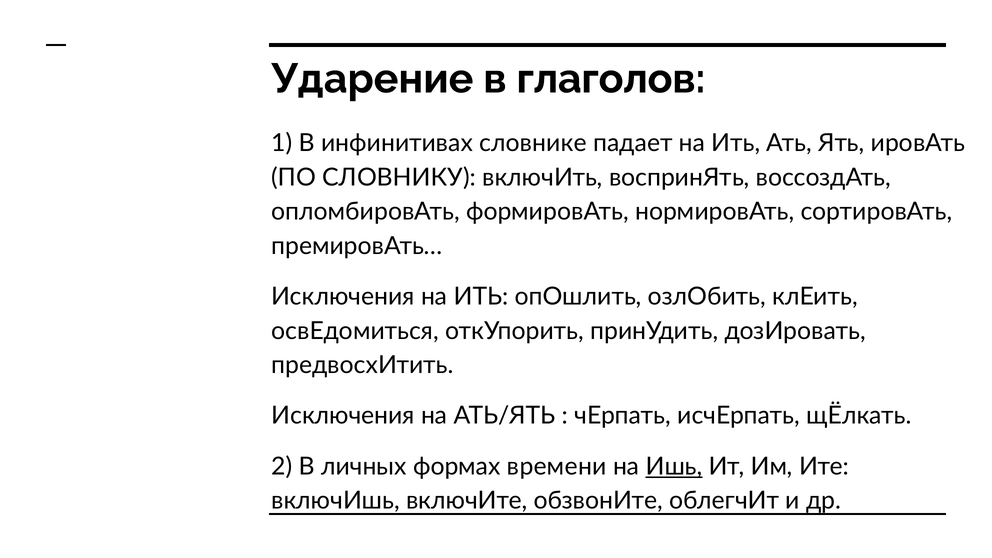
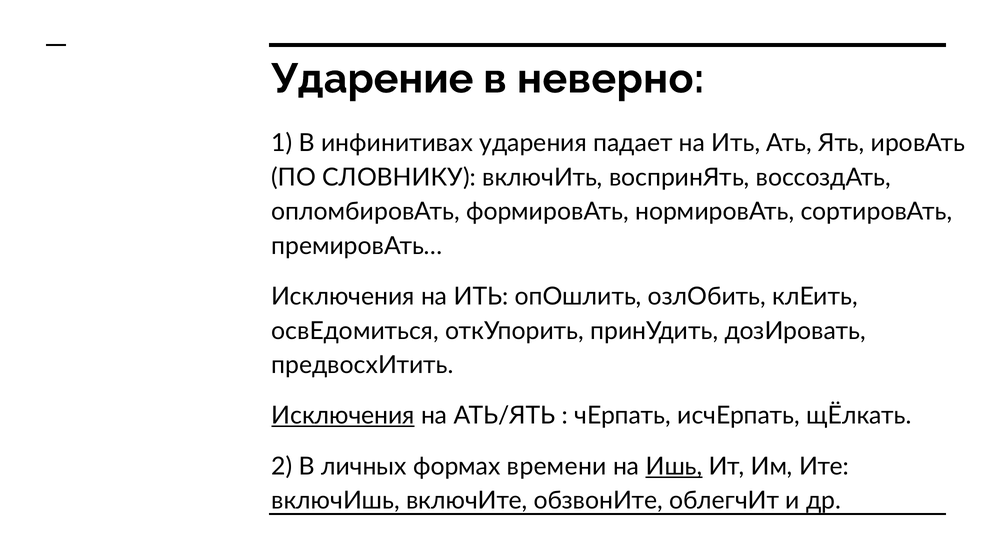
глаголов: глаголов -> неверно
словнике: словнике -> ударения
Исключения at (343, 416) underline: none -> present
